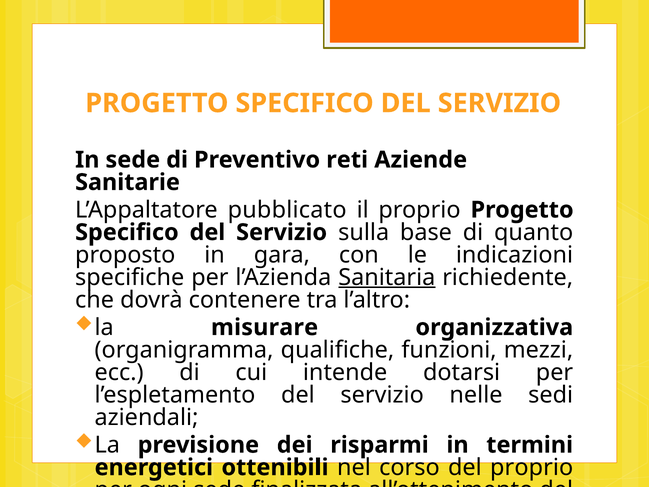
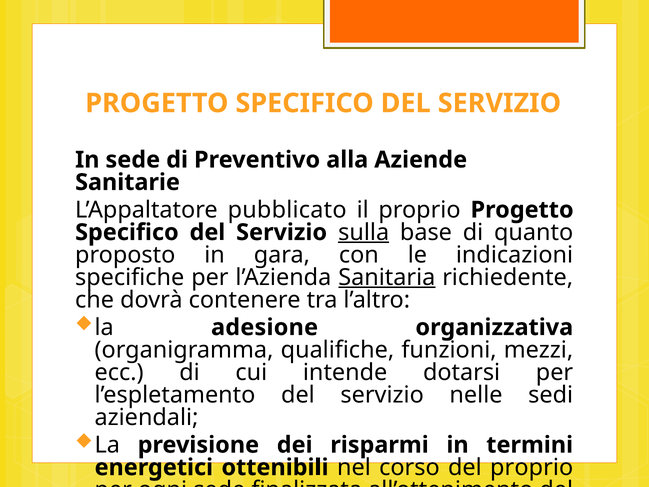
reti: reti -> alla
sulla underline: none -> present
misurare: misurare -> adesione
